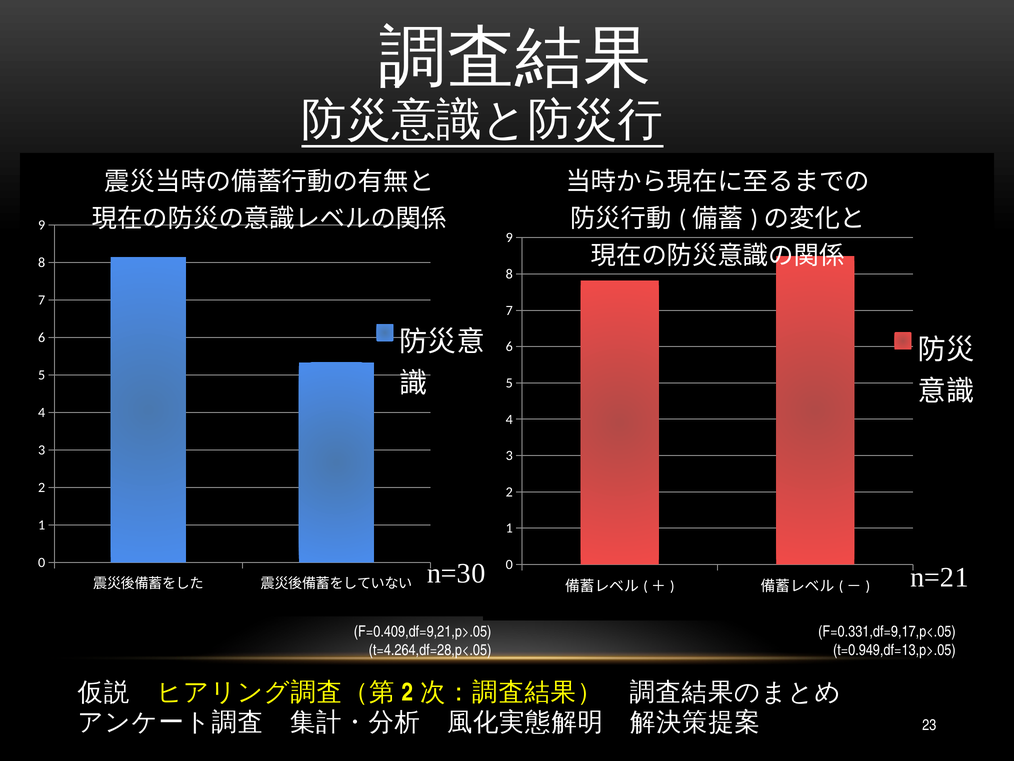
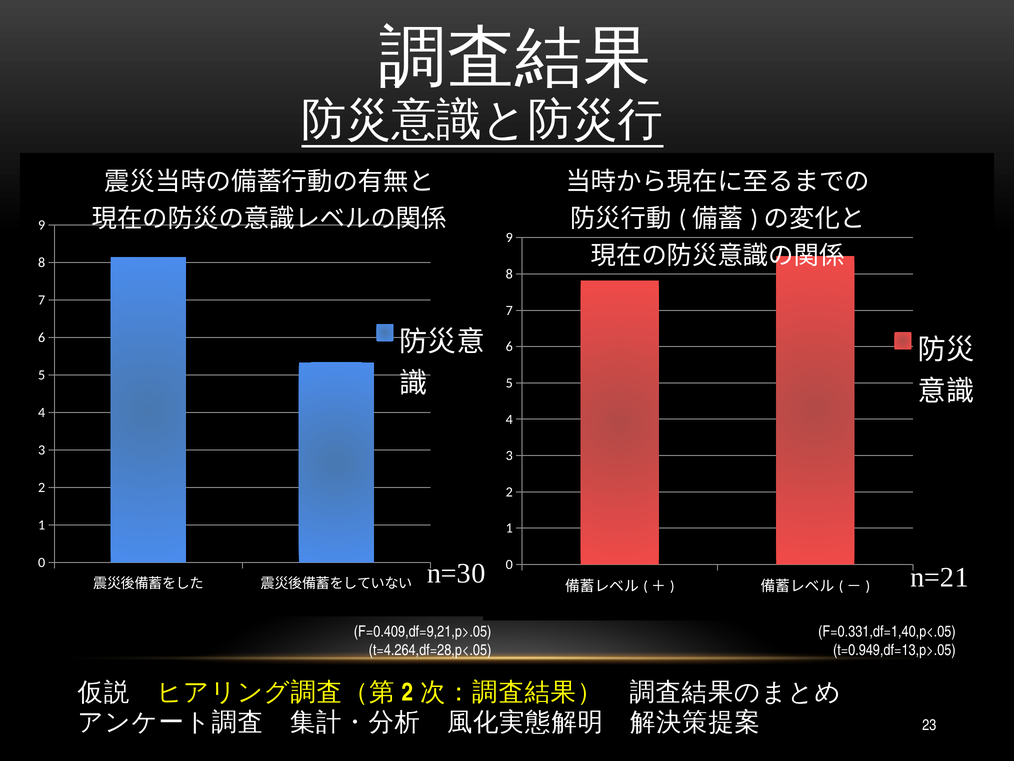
F=0.331,df=9,17,p<.05: F=0.331,df=9,17,p<.05 -> F=0.331,df=1,40,p<.05
